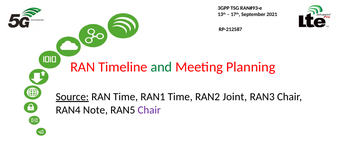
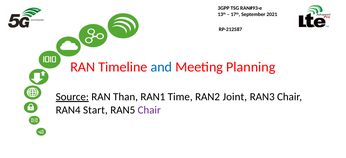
and colour: green -> blue
RAN Time: Time -> Than
Note: Note -> Start
